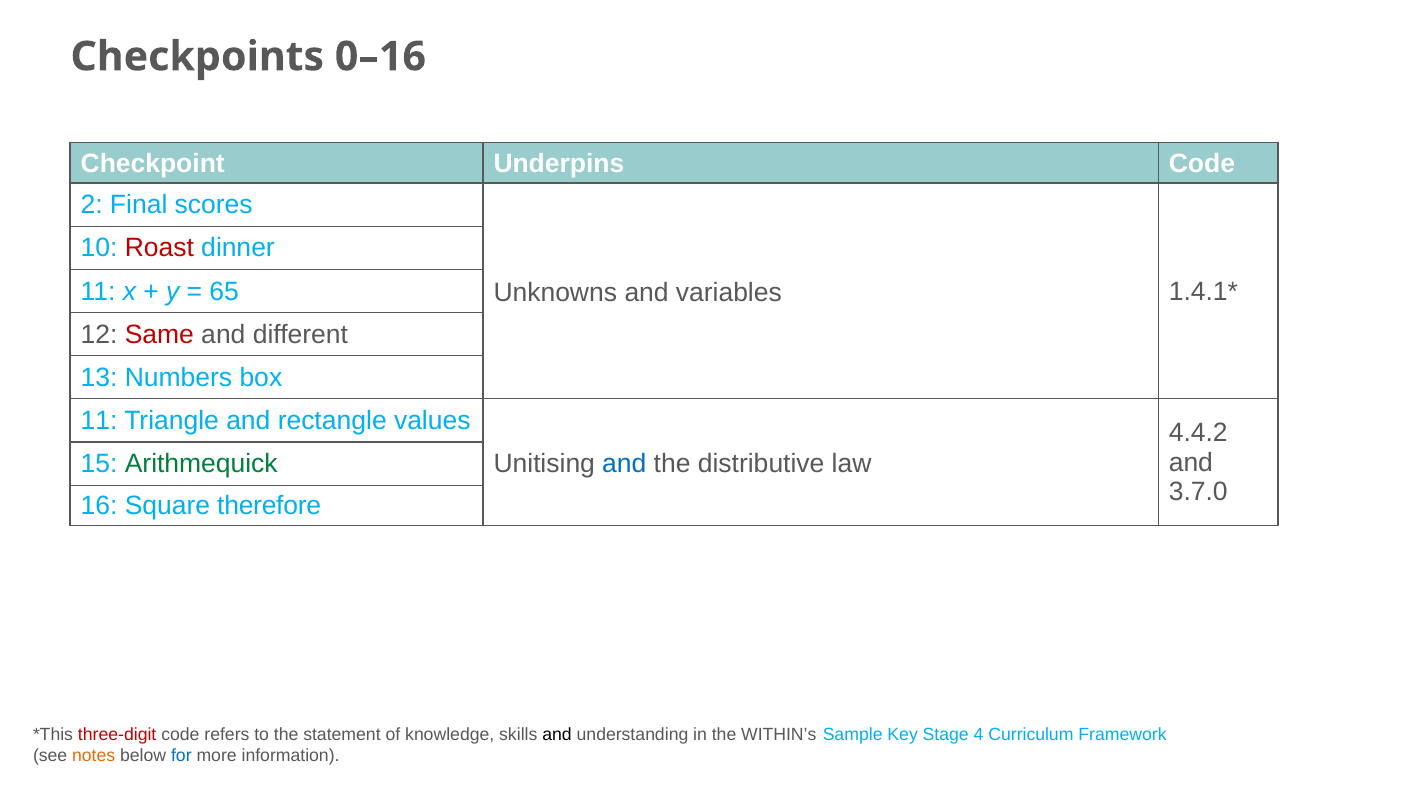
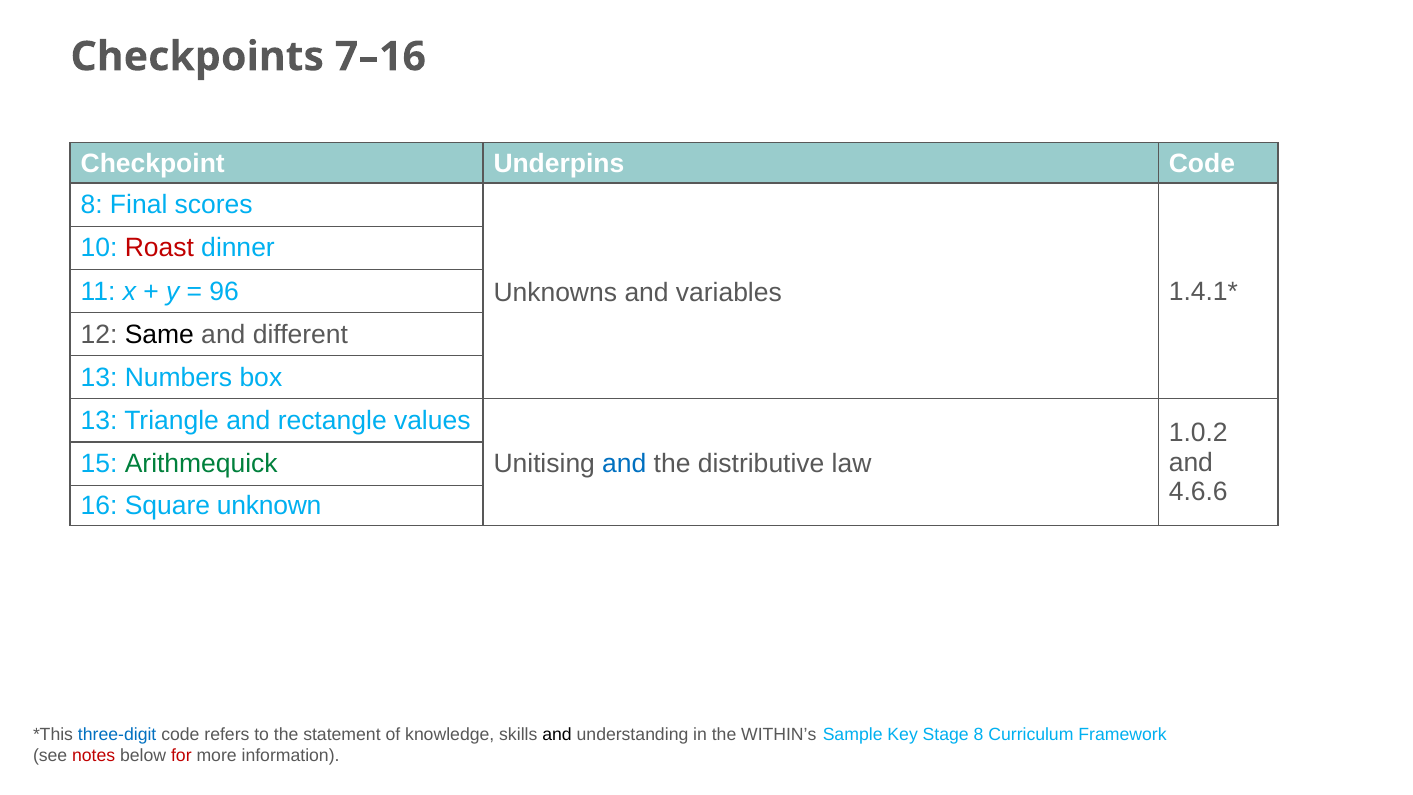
0–16: 0–16 -> 7–16
2 at (92, 205): 2 -> 8
65: 65 -> 96
Same colour: red -> black
11 at (99, 421): 11 -> 13
4.4.2: 4.4.2 -> 1.0.2
3.7.0: 3.7.0 -> 4.6.6
therefore: therefore -> unknown
three-digit colour: red -> blue
Stage 4: 4 -> 8
notes colour: orange -> red
for colour: blue -> red
